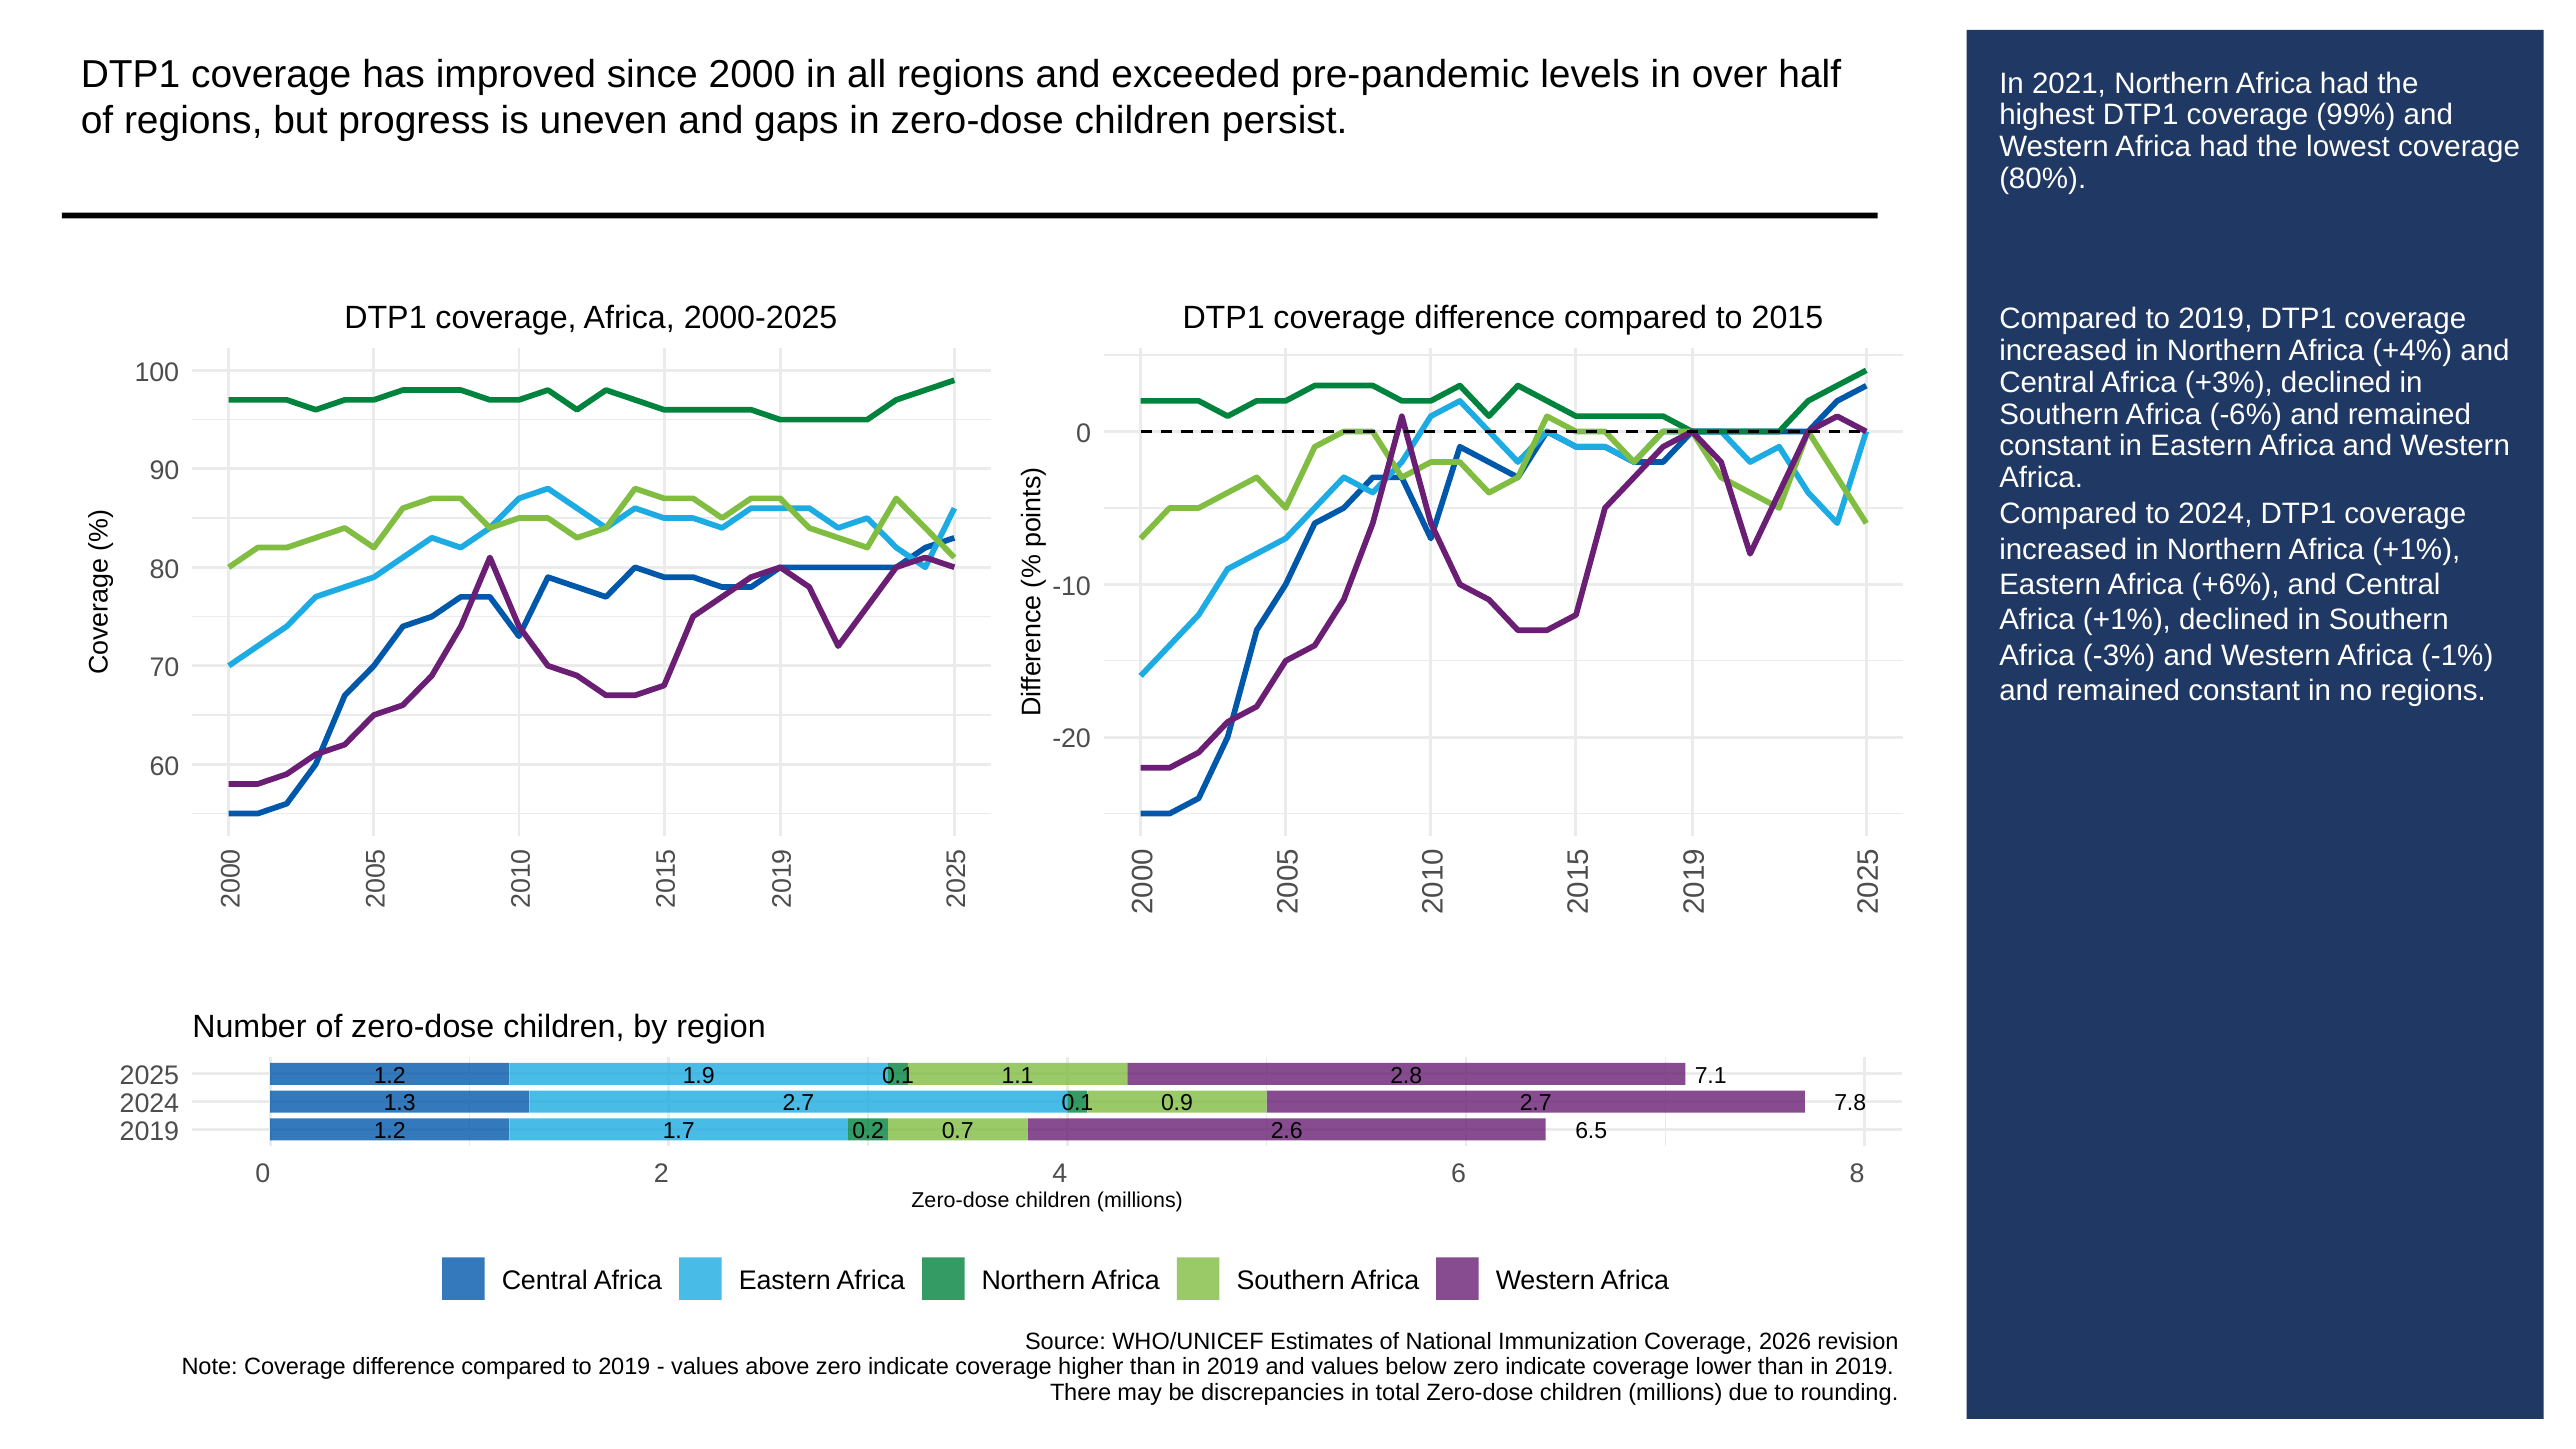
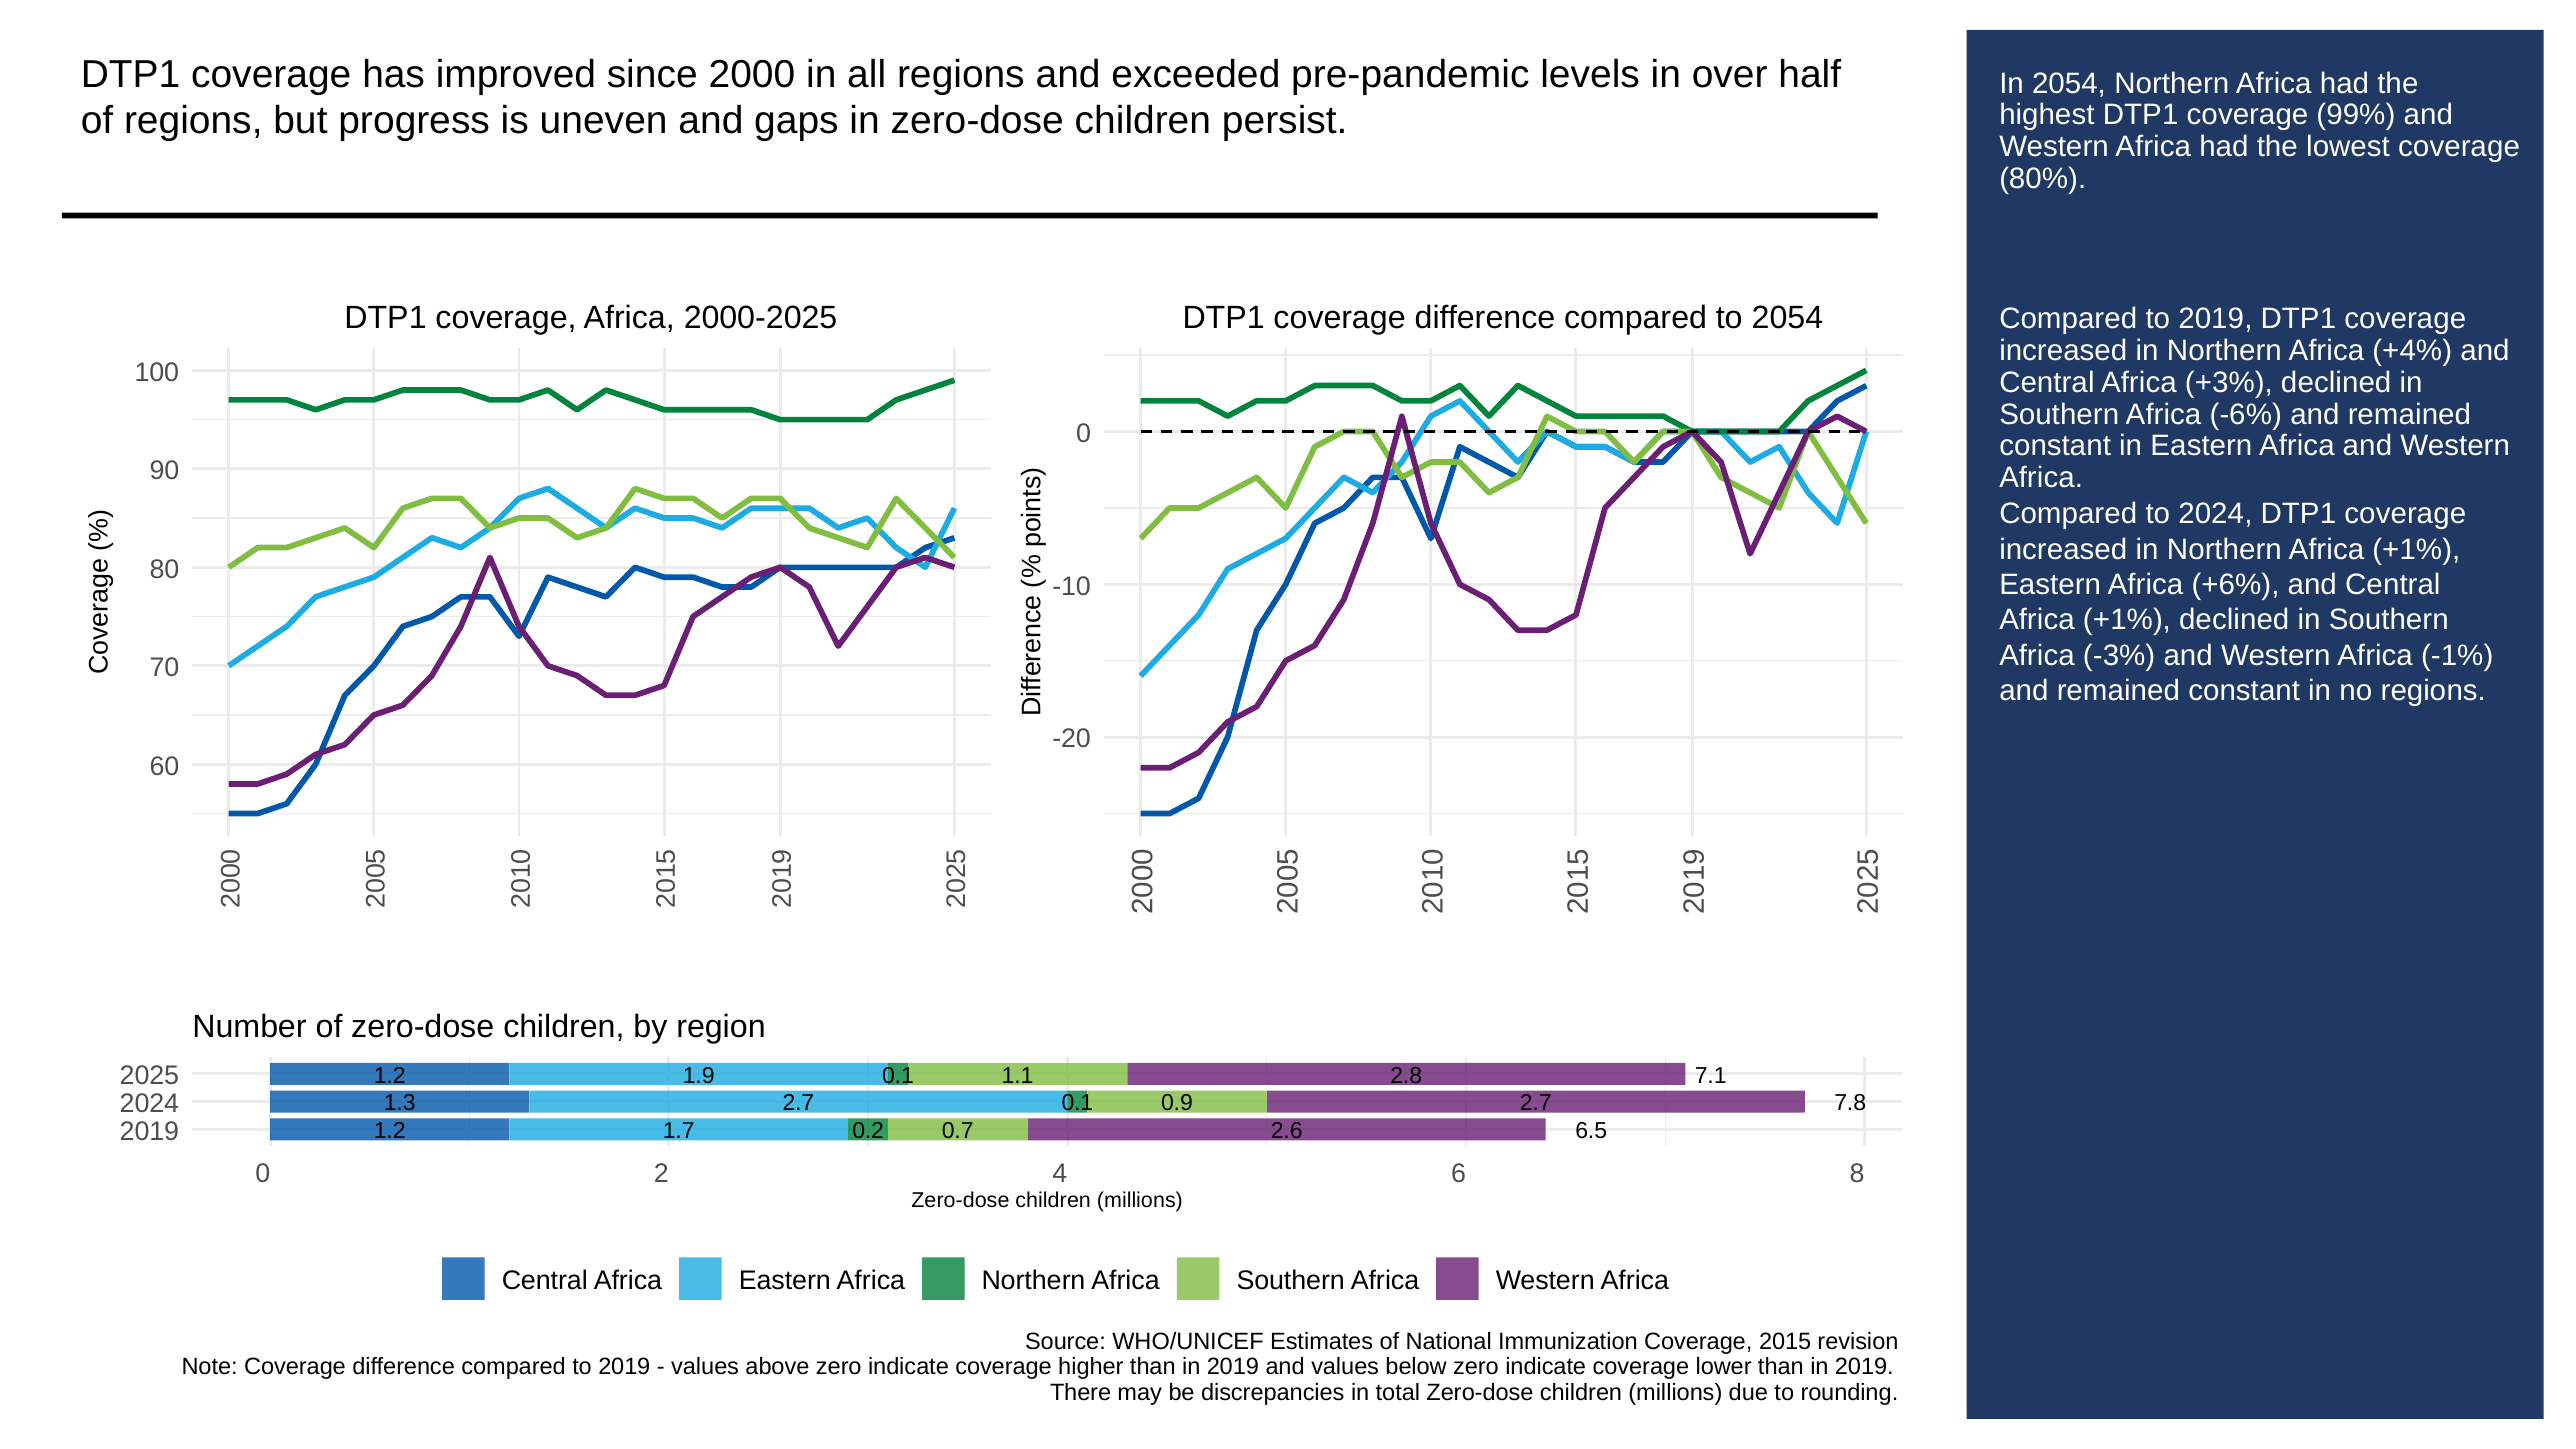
In 2021: 2021 -> 2054
to 2015: 2015 -> 2054
2026: 2026 -> 2015
